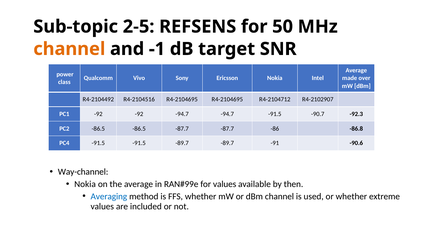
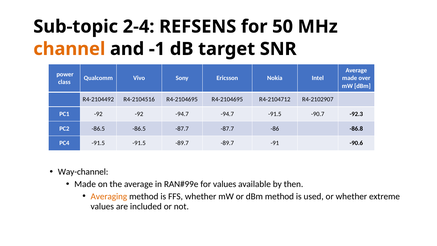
2-5: 2-5 -> 2-4
Nokia at (85, 184): Nokia -> Made
Averaging colour: blue -> orange
dBm channel: channel -> method
